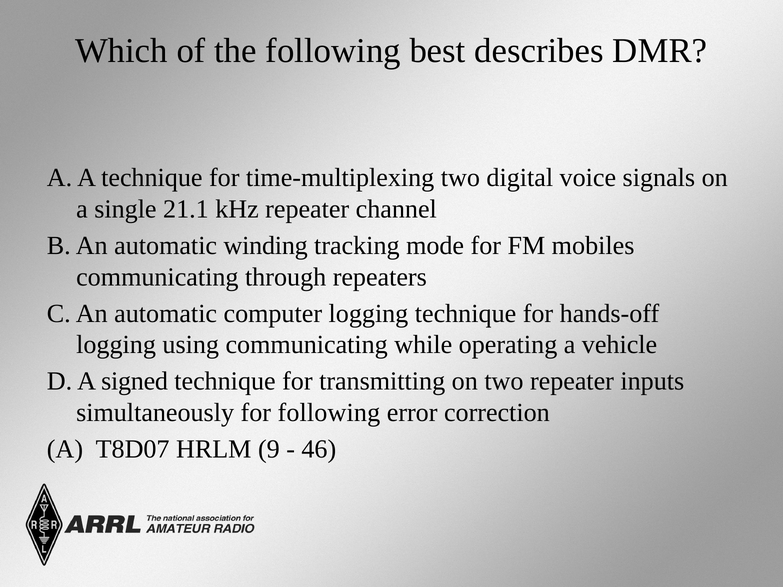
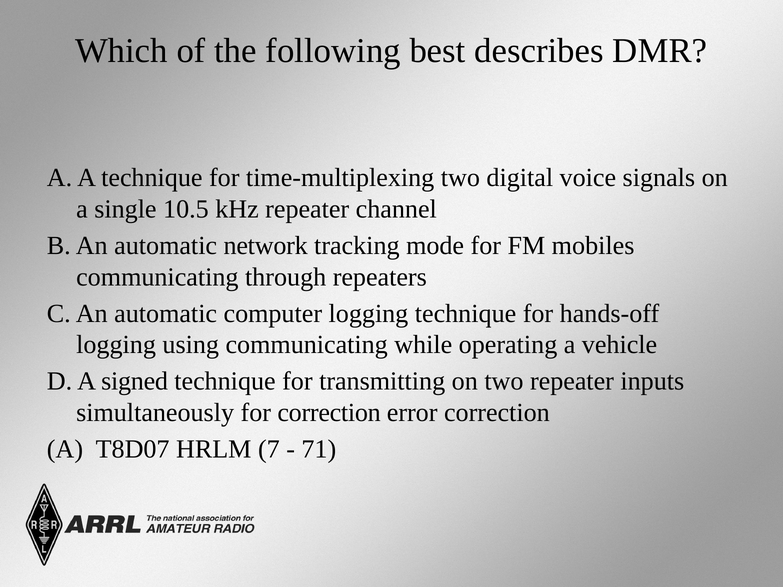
21.1: 21.1 -> 10.5
winding: winding -> network
for following: following -> correction
9: 9 -> 7
46: 46 -> 71
